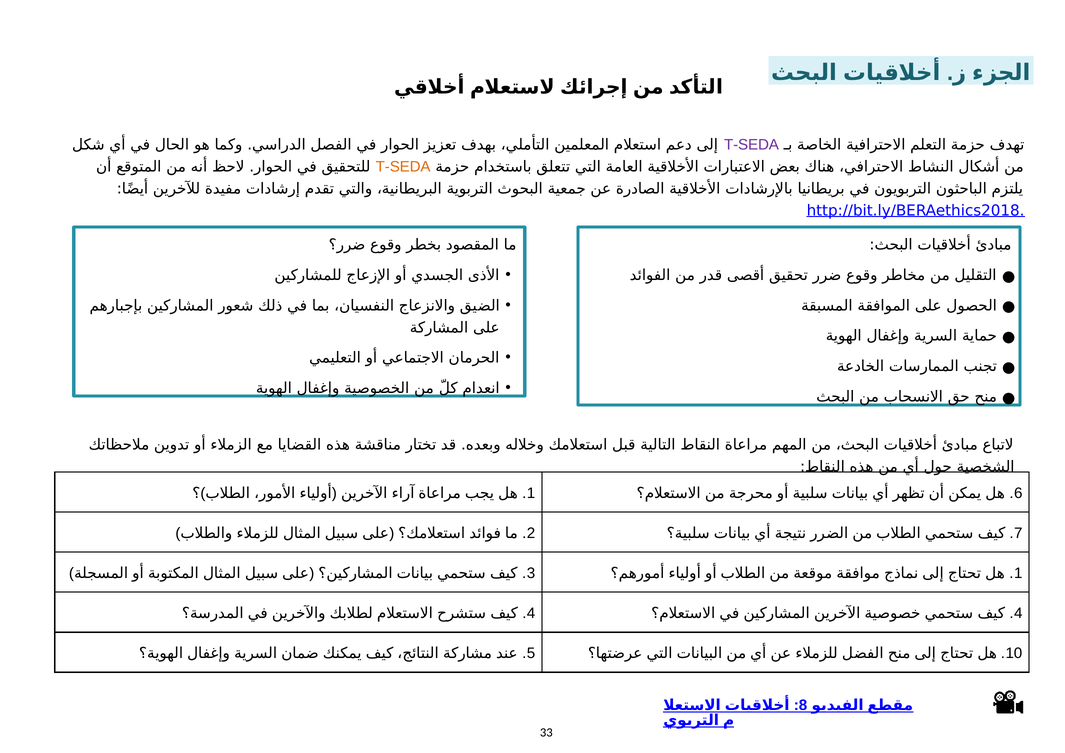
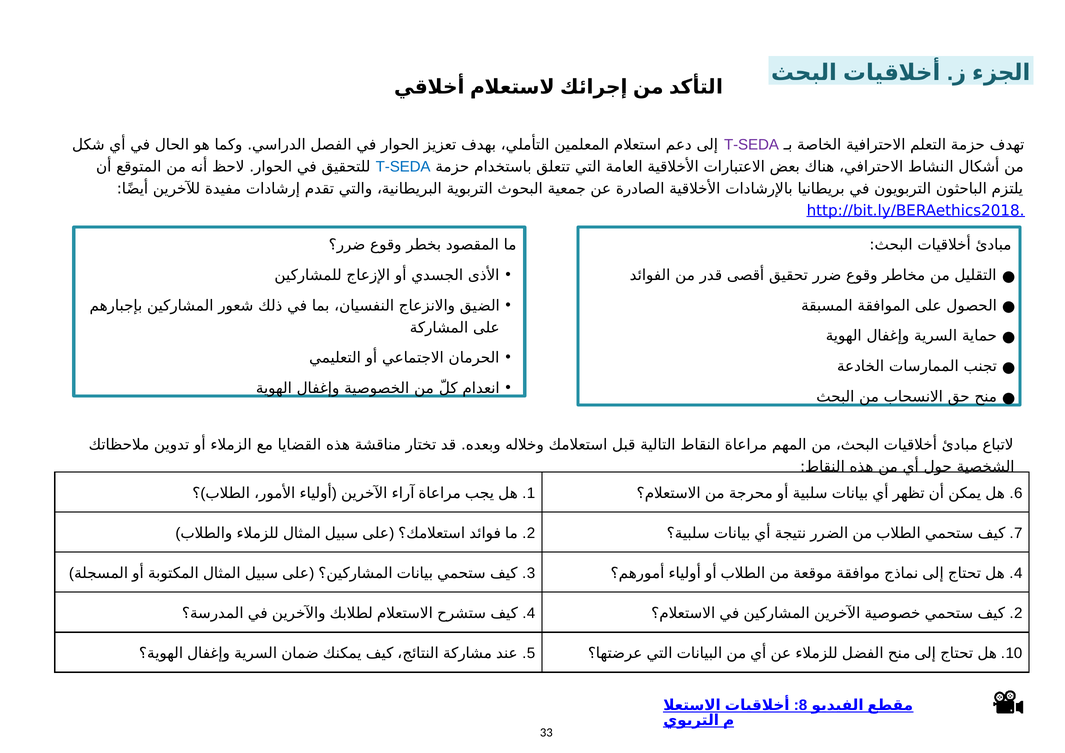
T-SEDA at (403, 167) colour: orange -> blue
1 at (1018, 573): 1 -> 4
4 at (1018, 613): 4 -> 2
